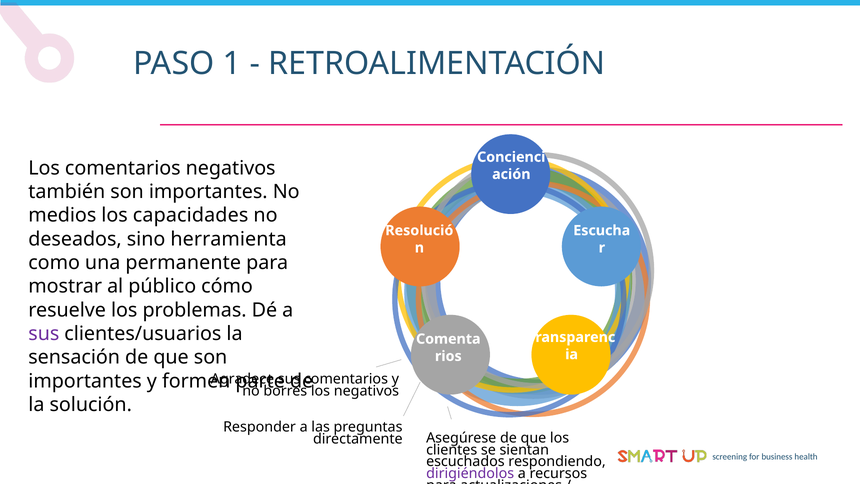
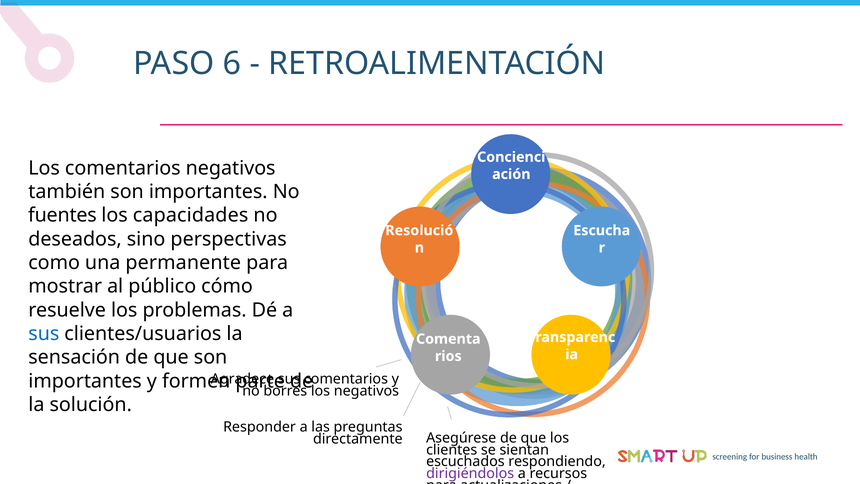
1: 1 -> 6
medios: medios -> fuentes
herramienta: herramienta -> perspectivas
sus at (44, 334) colour: purple -> blue
